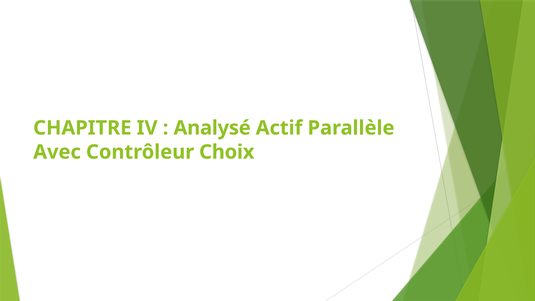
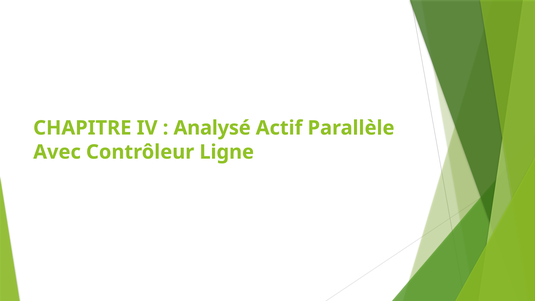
Choix: Choix -> Ligne
